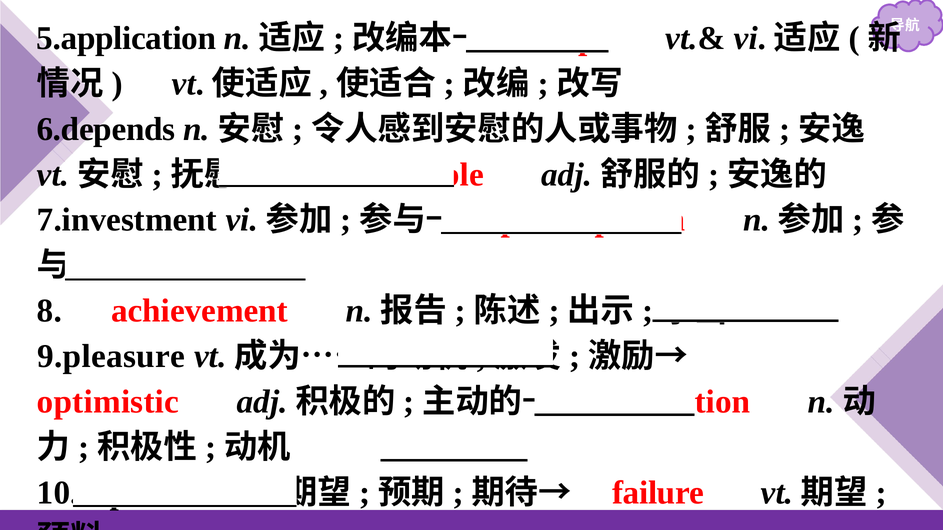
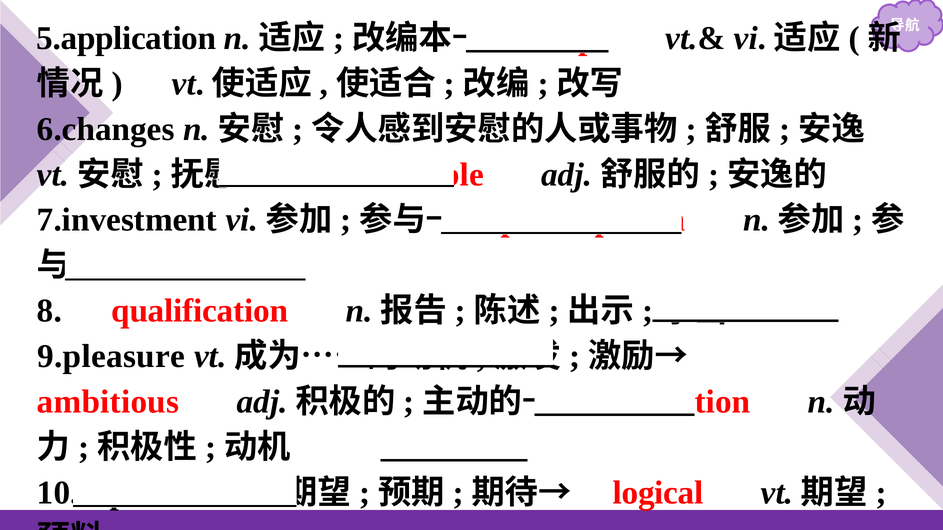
6.depends: 6.depends -> 6.changes
achievement: achievement -> qualification
optimistic: optimistic -> ambitious
failure: failure -> logical
